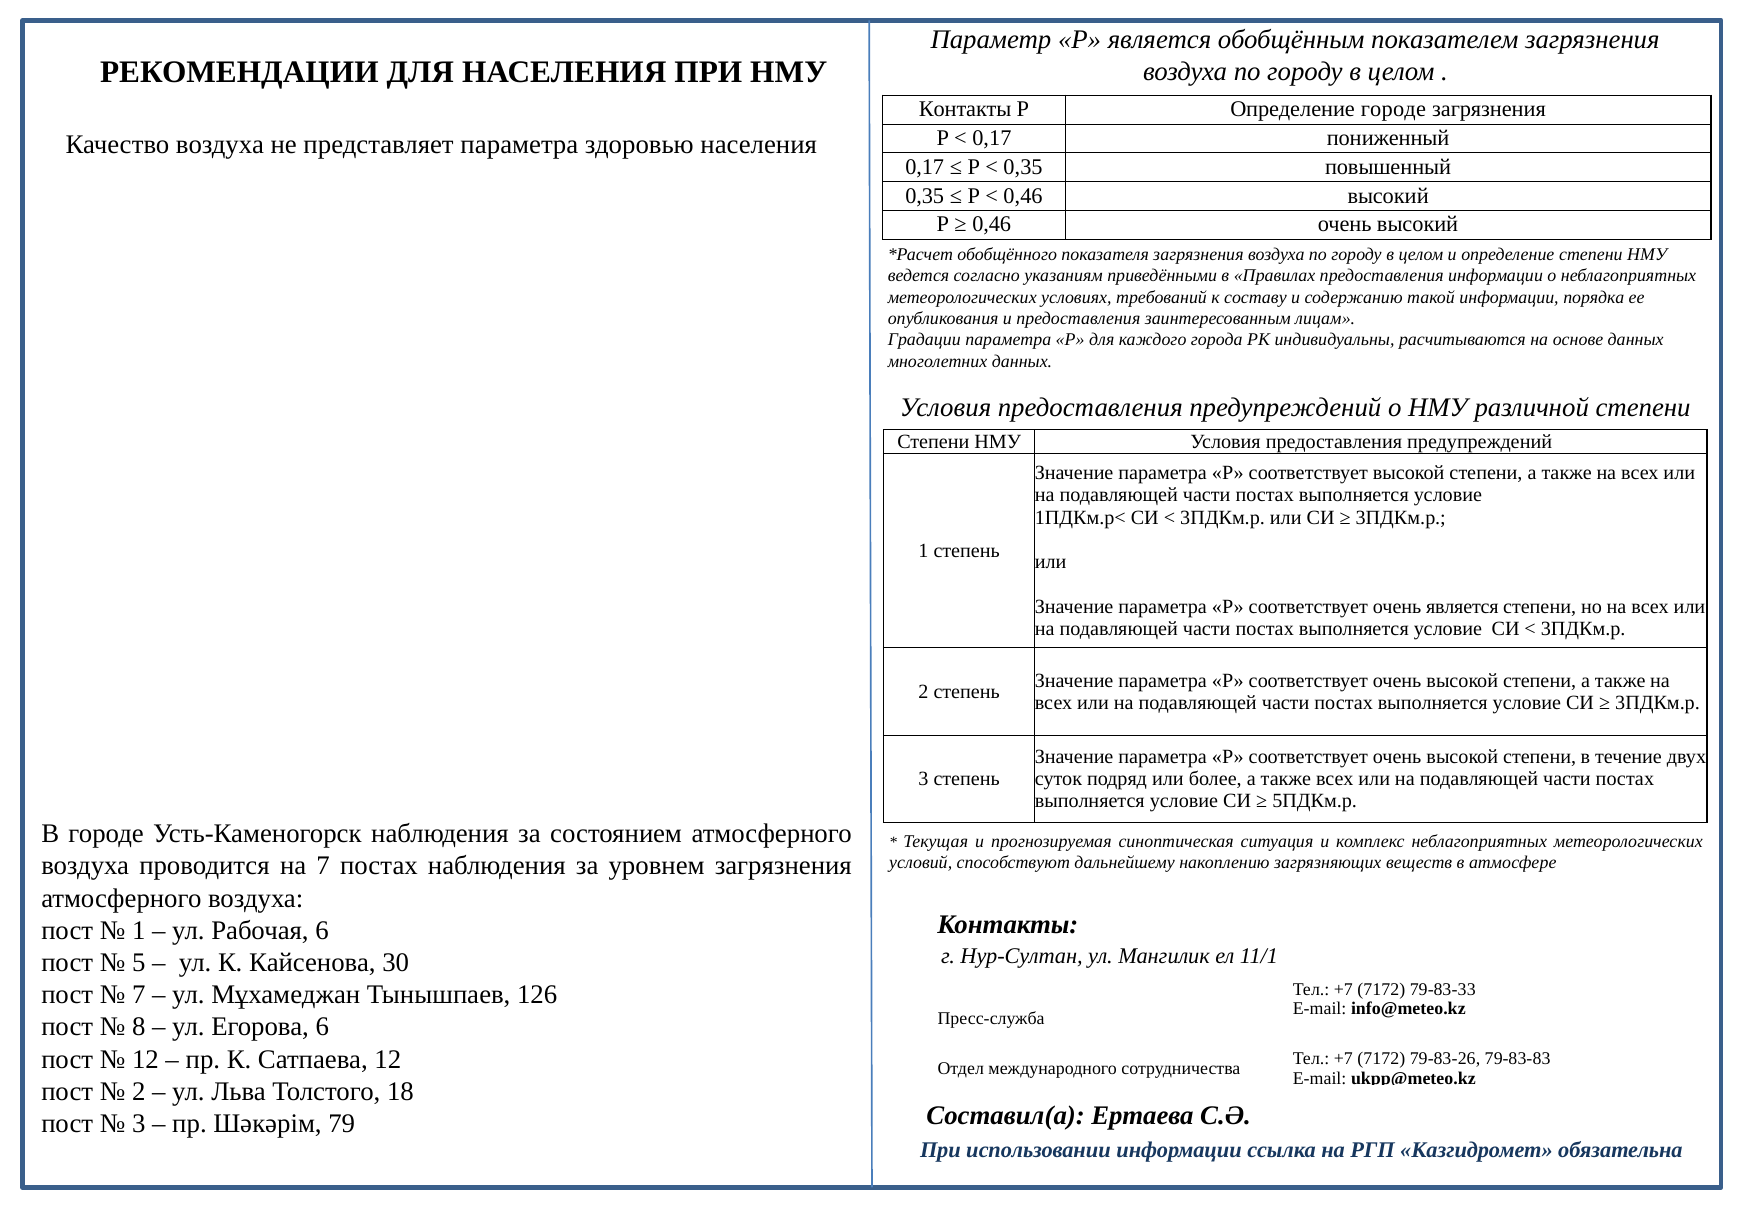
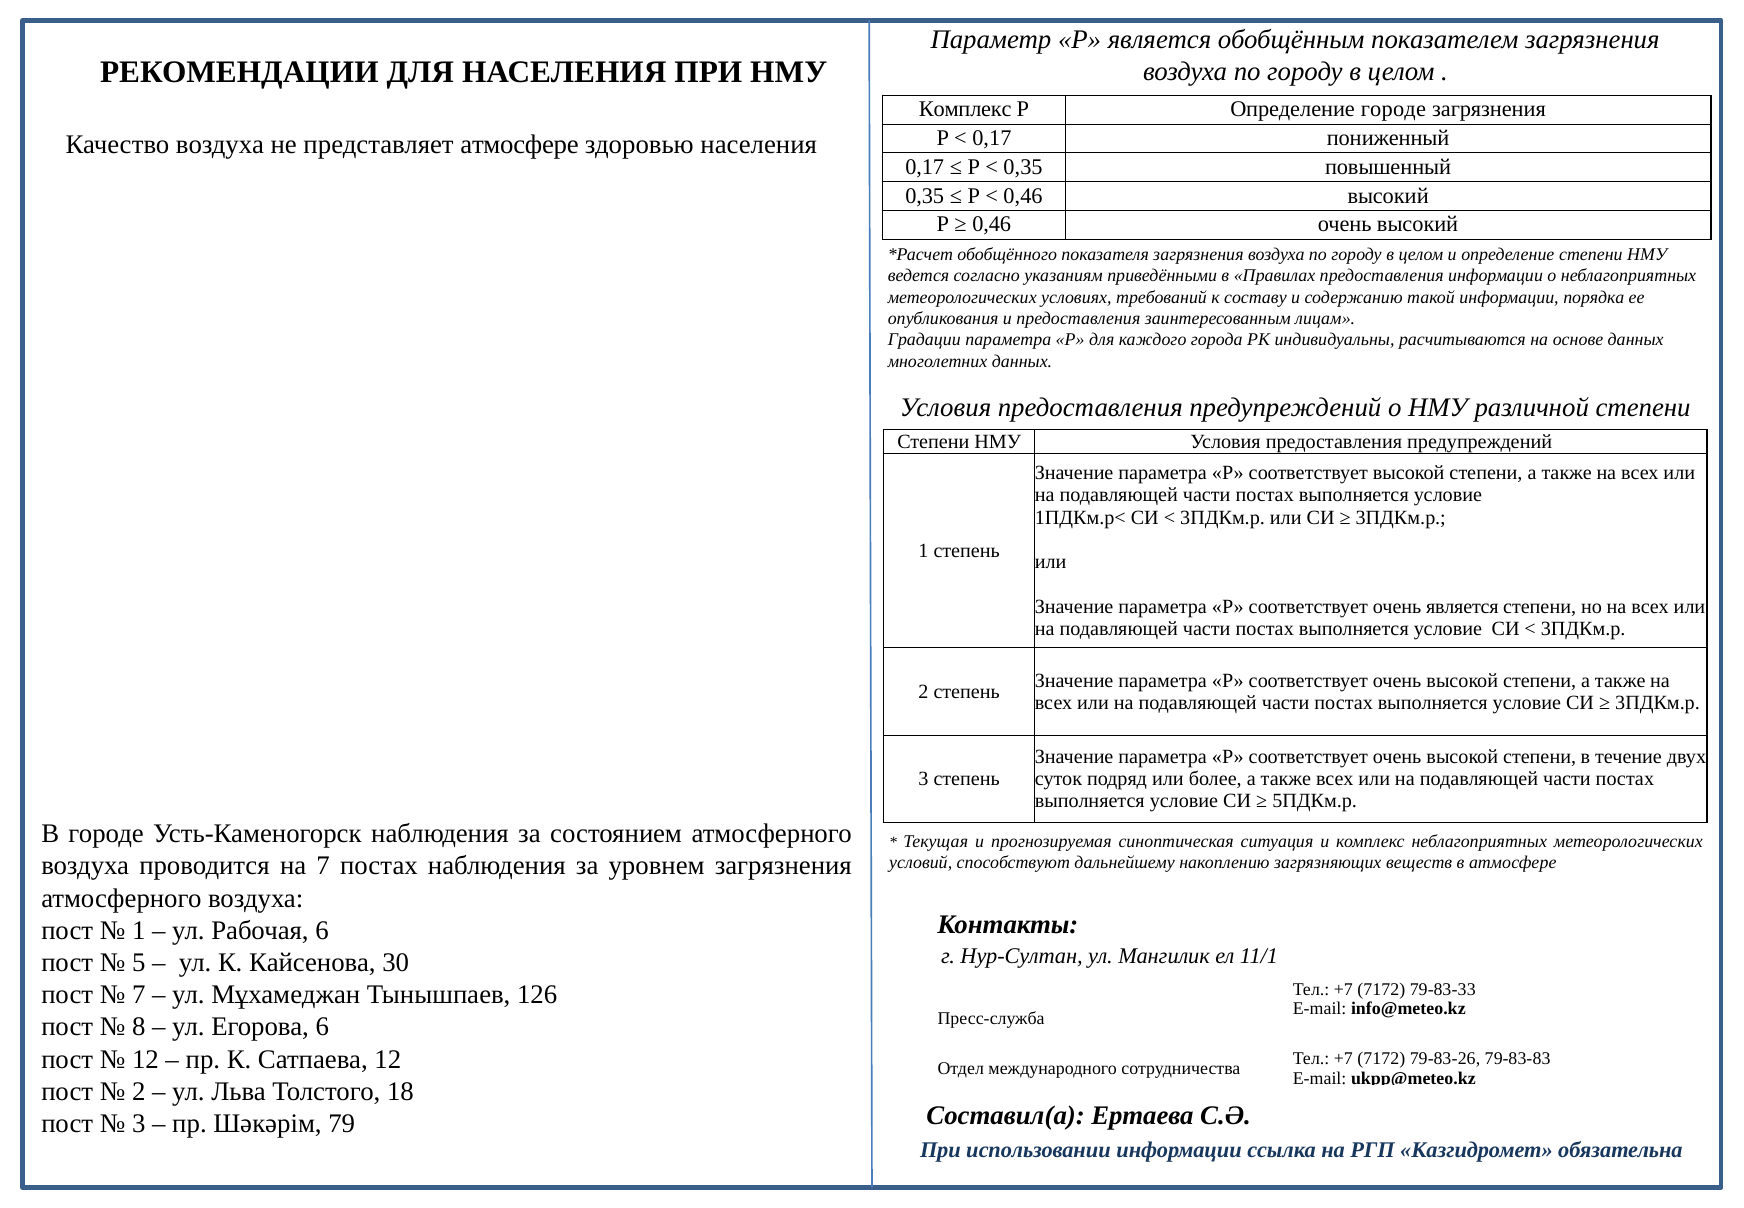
Контакты at (965, 109): Контакты -> Комплекс
представляет параметра: параметра -> атмосфере
